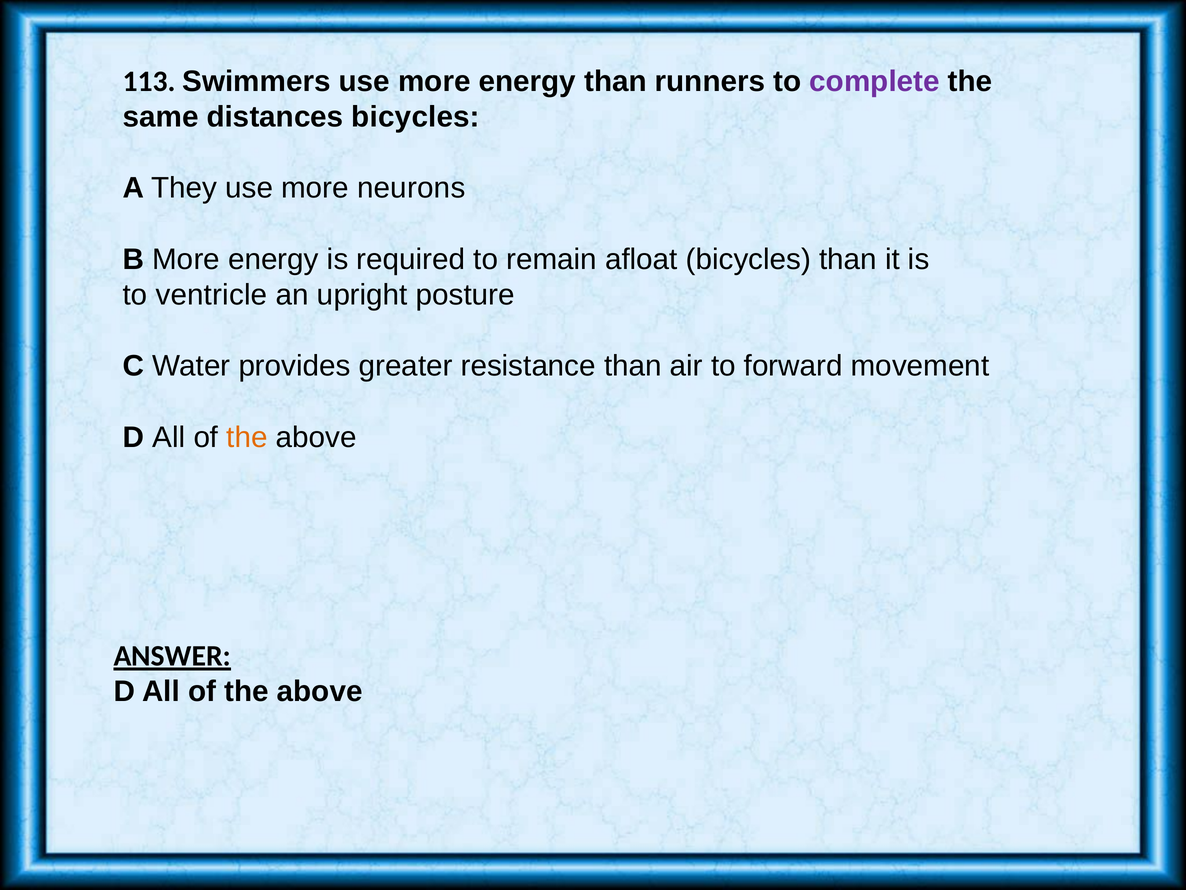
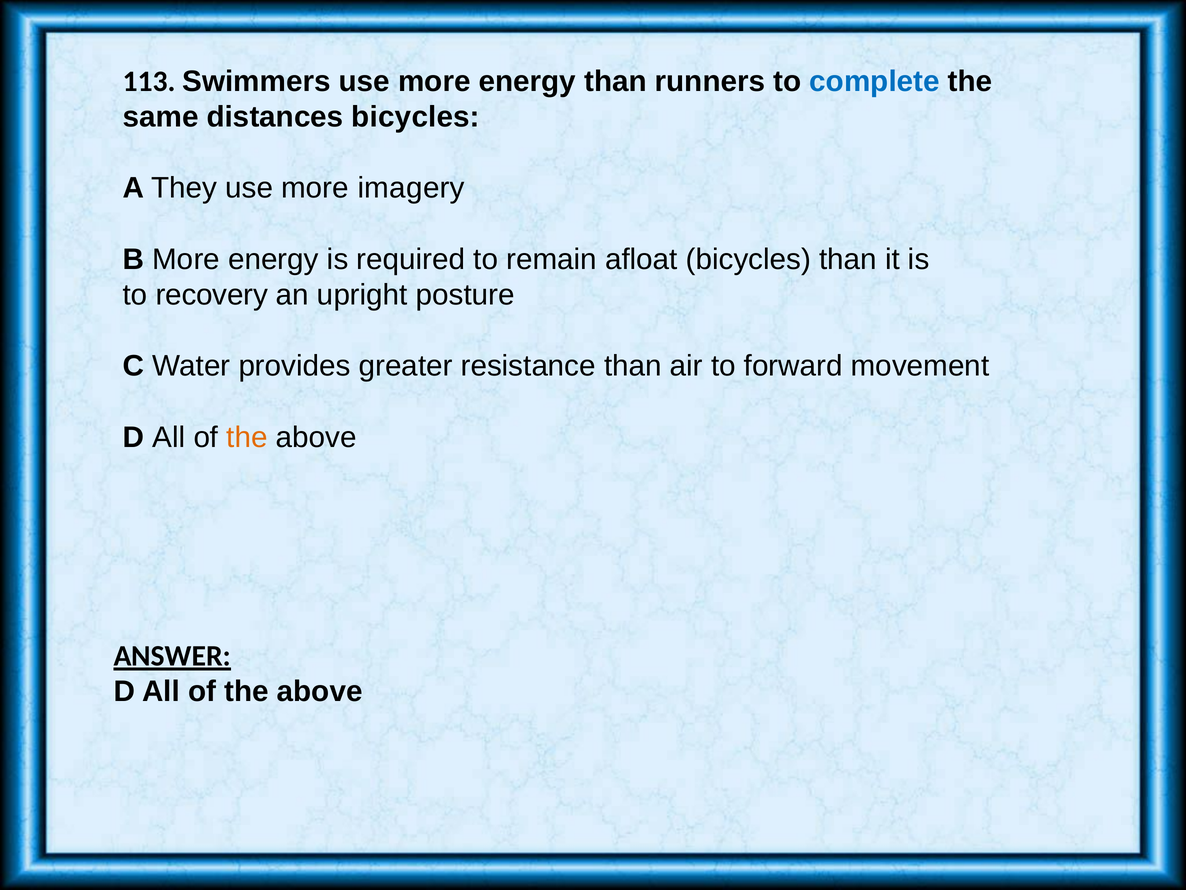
complete colour: purple -> blue
neurons: neurons -> imagery
ventricle: ventricle -> recovery
